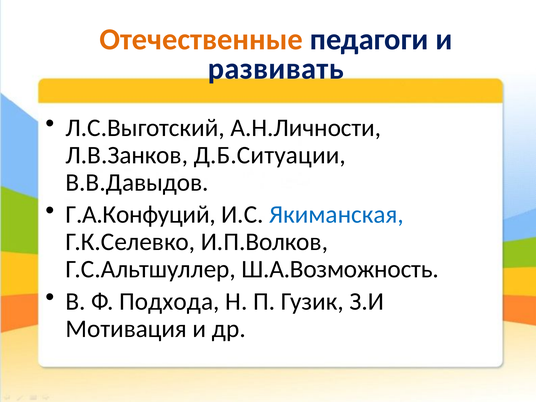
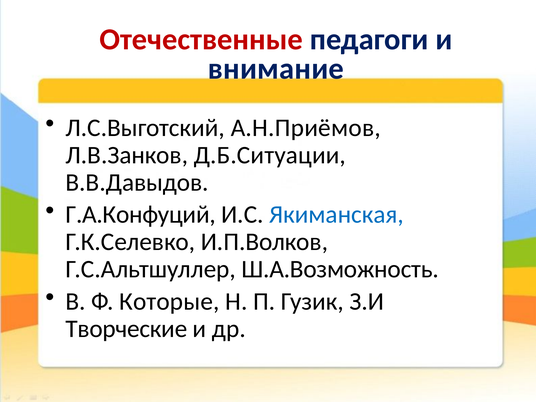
Отечественные colour: orange -> red
развивать: развивать -> внимание
А.Н.Личности: А.Н.Личности -> А.Н.Приёмов
Подхода: Подхода -> Которые
Мотивация: Мотивация -> Творческие
